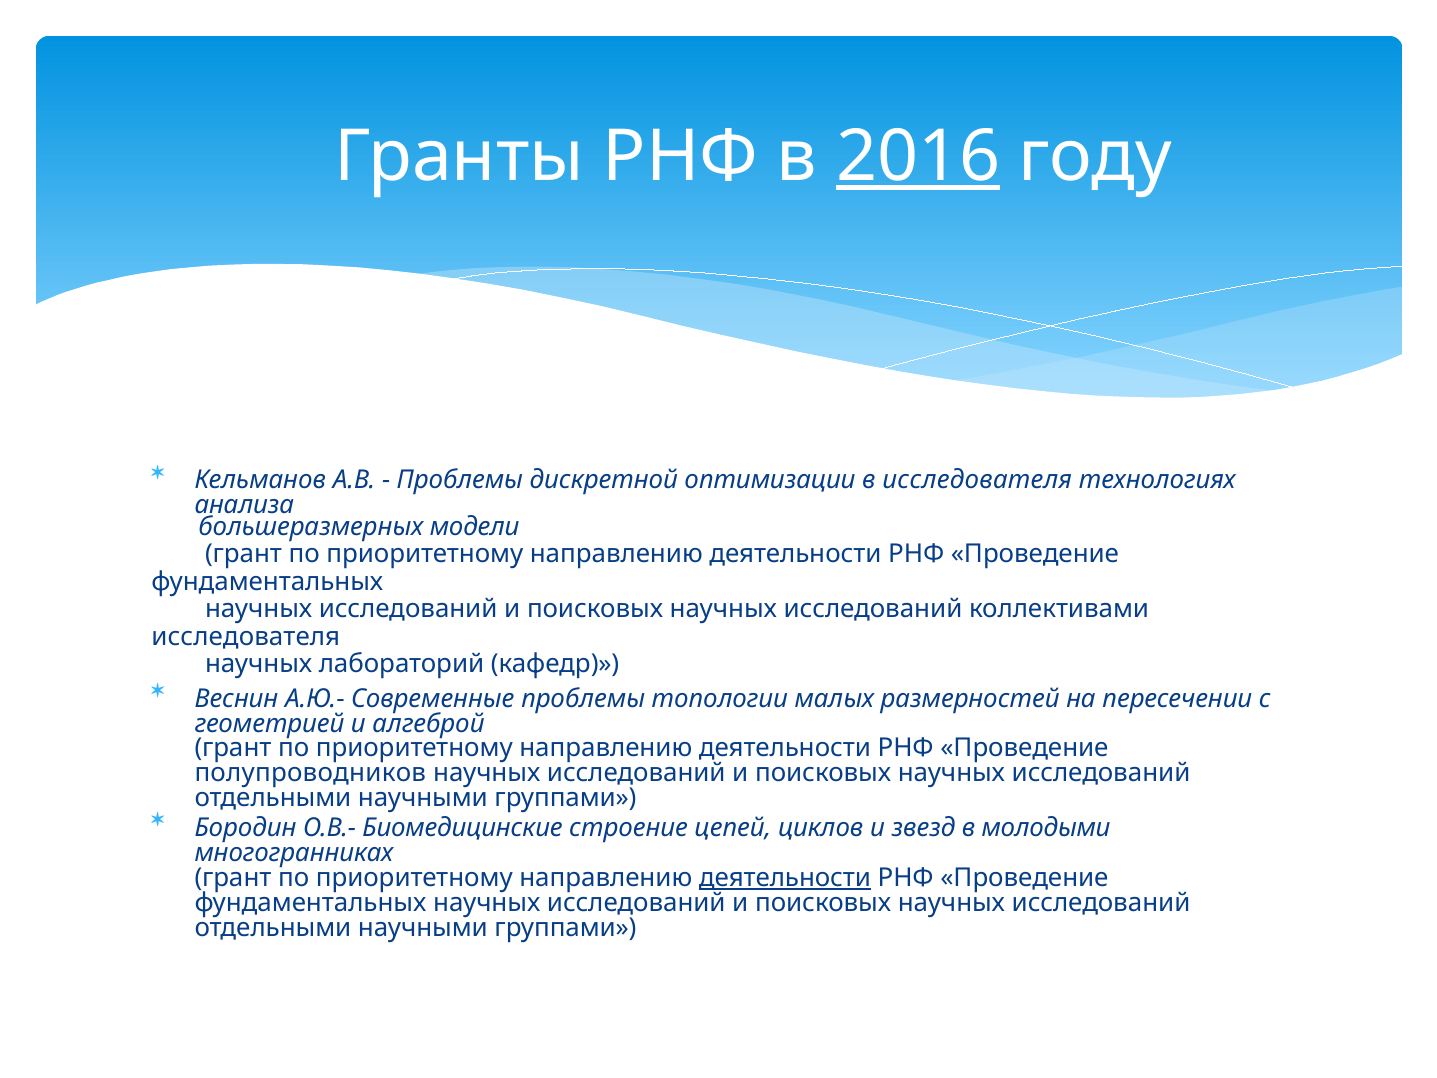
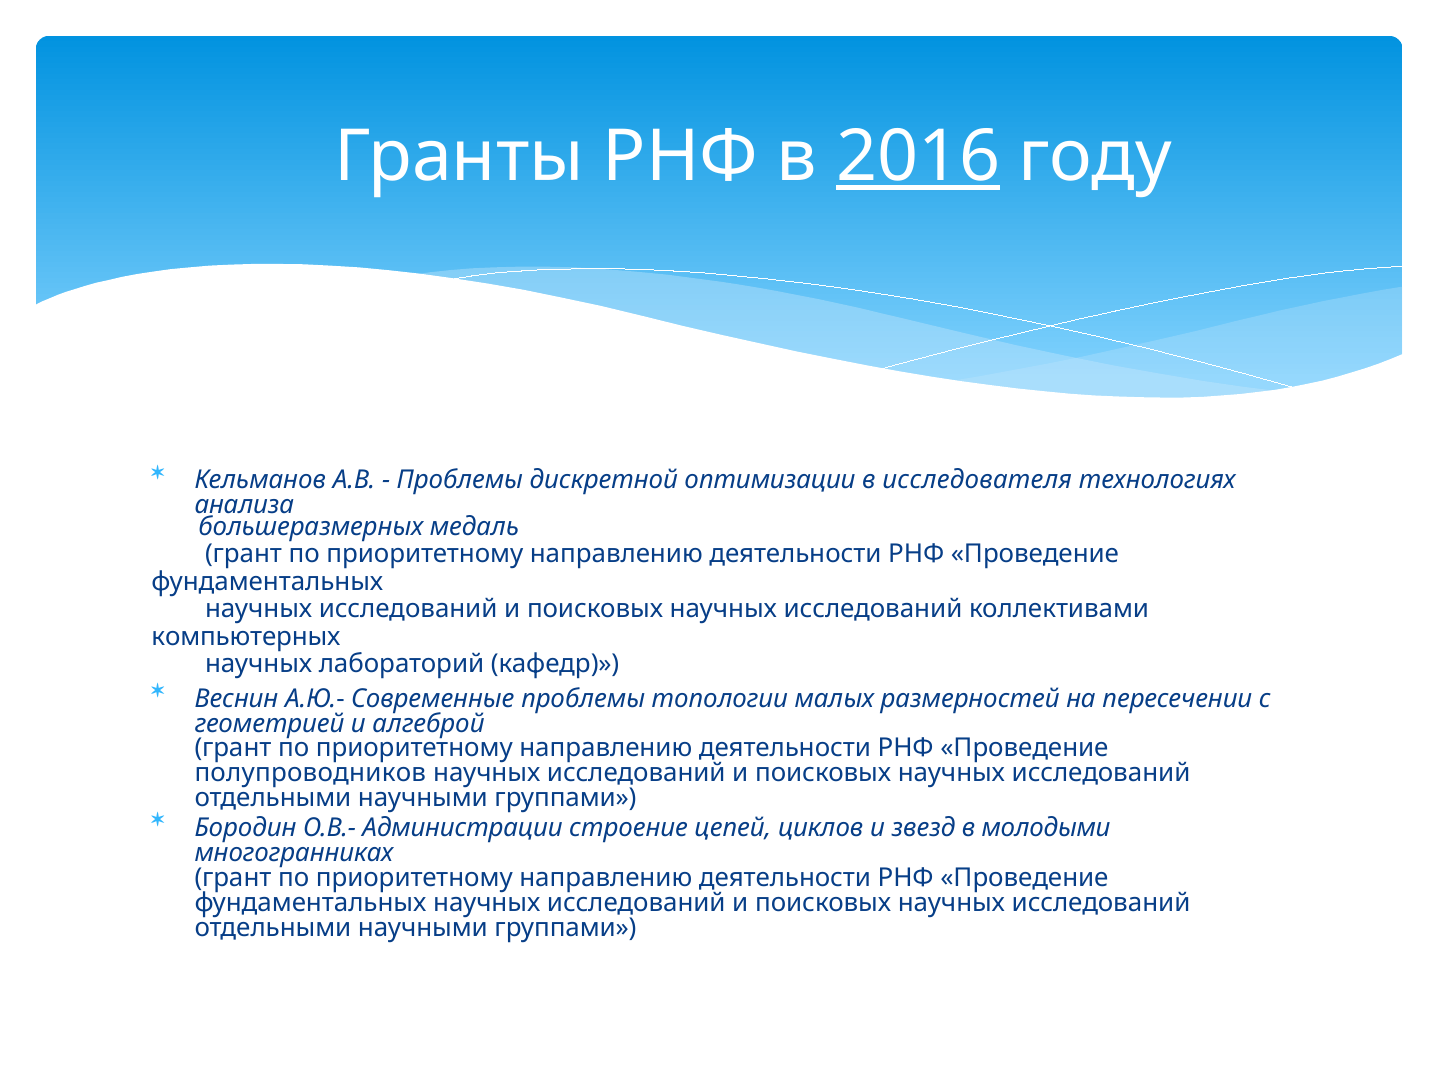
модели: модели -> медаль
исследователя at (246, 636): исследователя -> компьютерных
Биомедицинские: Биомедицинские -> Администрации
деятельности at (785, 877) underline: present -> none
